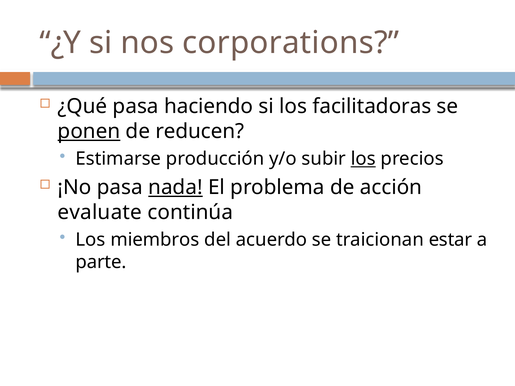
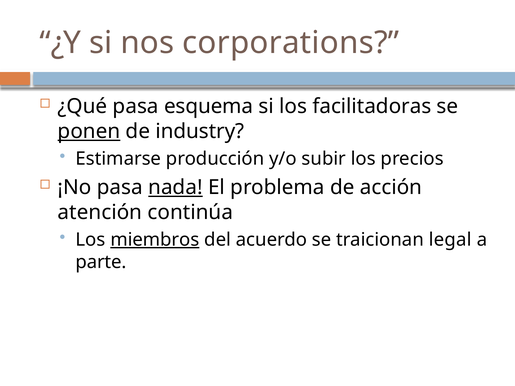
haciendo: haciendo -> esquema
reducen: reducen -> industry
los at (363, 159) underline: present -> none
evaluate: evaluate -> atención
miembros underline: none -> present
estar: estar -> legal
